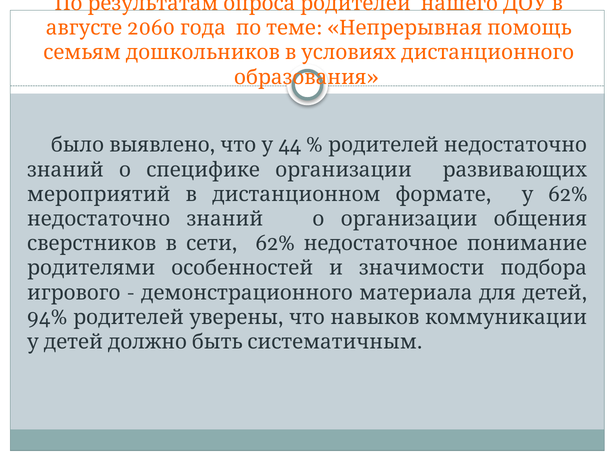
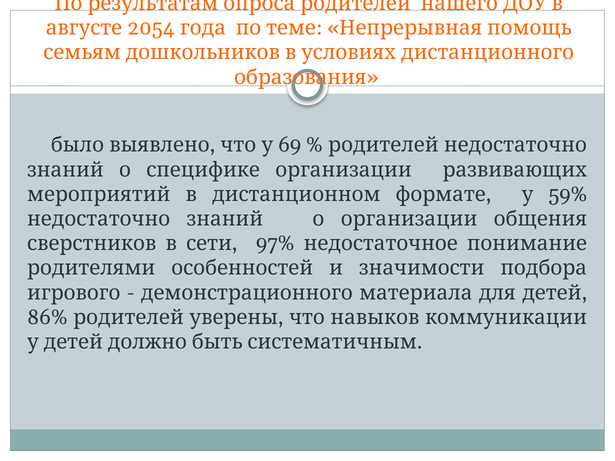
2060: 2060 -> 2054
44: 44 -> 69
62% at (568, 195): 62% -> 59%
62% at (275, 244): 62% -> 97%
94%: 94% -> 86%
